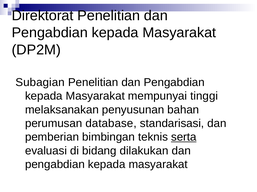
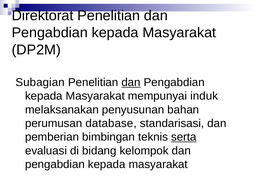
dan at (131, 83) underline: none -> present
tinggi: tinggi -> induk
dilakukan: dilakukan -> kelompok
